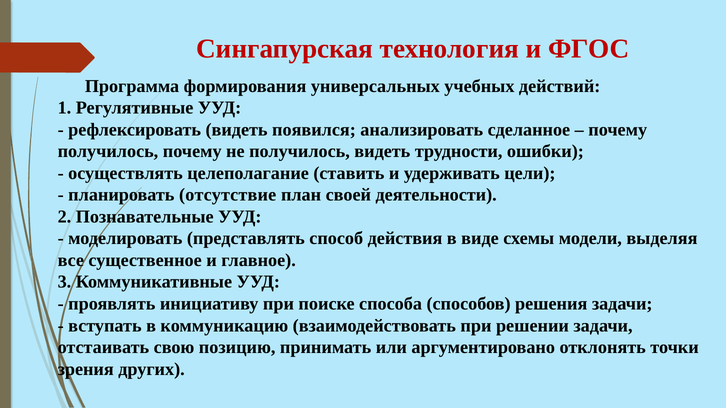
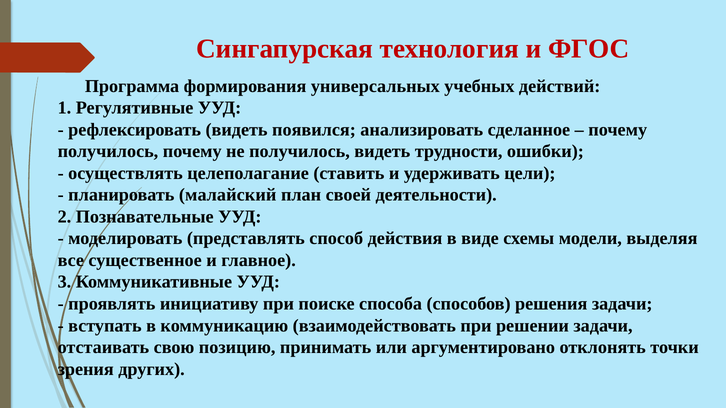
отсутствие: отсутствие -> малайский
